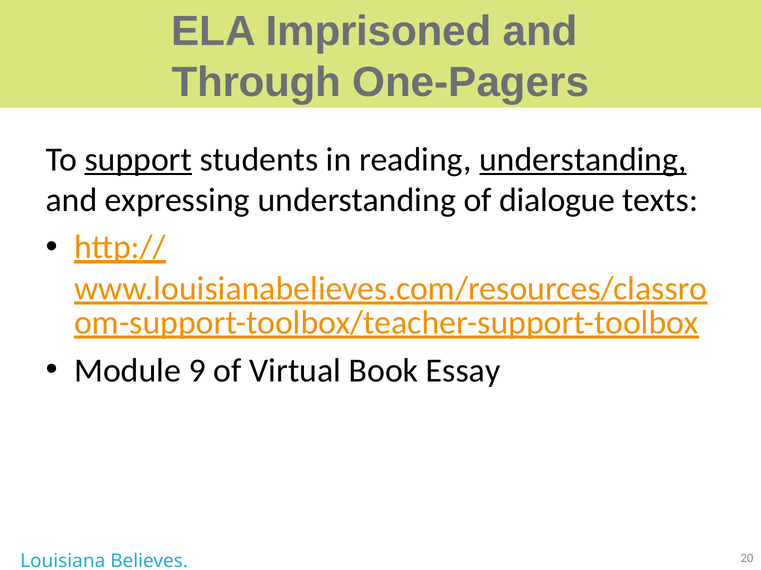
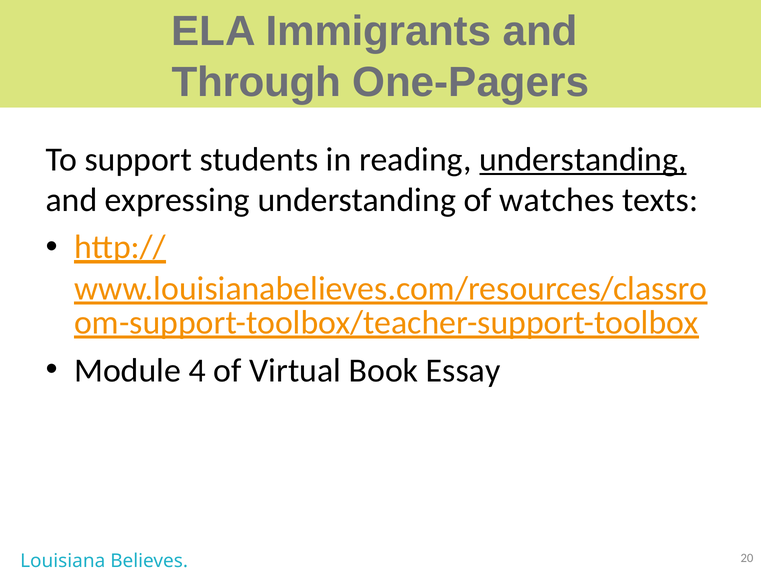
Imprisoned: Imprisoned -> Immigrants
support underline: present -> none
dialogue: dialogue -> watches
9: 9 -> 4
